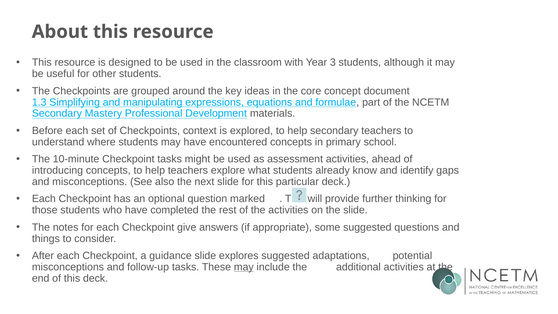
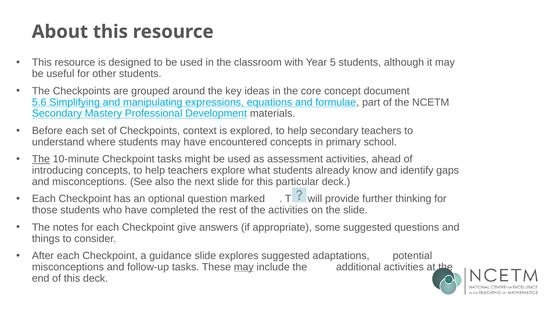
3: 3 -> 5
1.3: 1.3 -> 5.6
The at (41, 159) underline: none -> present
